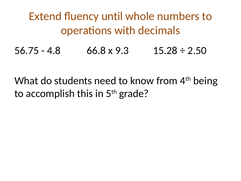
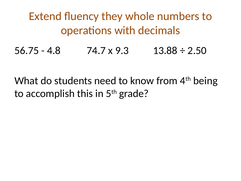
until: until -> they
66.8: 66.8 -> 74.7
15.28: 15.28 -> 13.88
